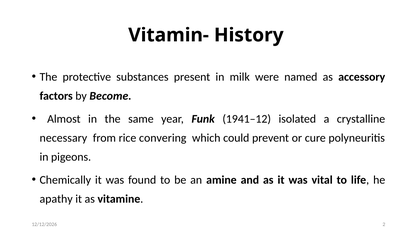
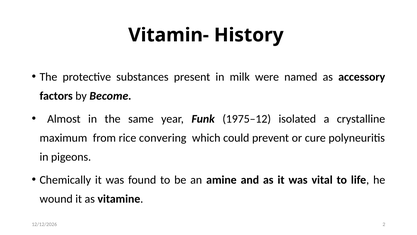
1941–12: 1941–12 -> 1975–12
necessary: necessary -> maximum
apathy: apathy -> wound
